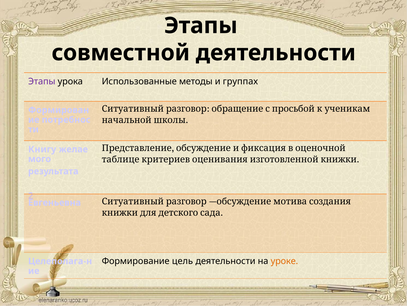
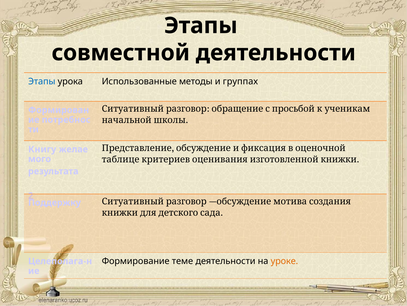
Этапы at (42, 81) colour: purple -> blue
Евгеньевна: Евгеньевна -> Поддержку
цель: цель -> теме
